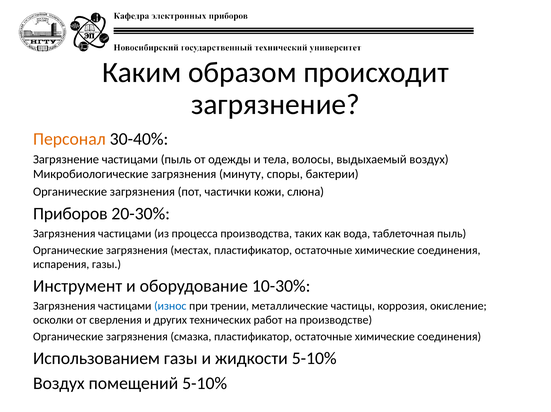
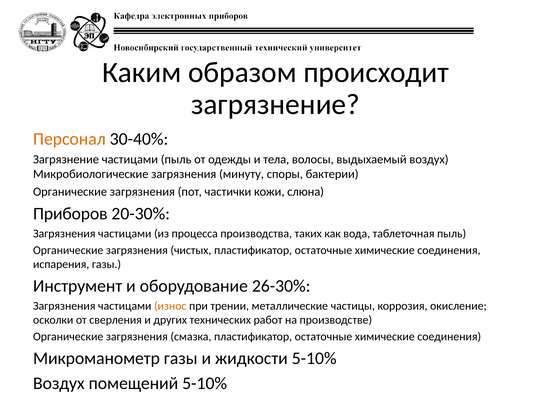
местах: местах -> чистых
10-30%: 10-30% -> 26-30%
износ colour: blue -> orange
Использованием: Использованием -> Микроманометр
